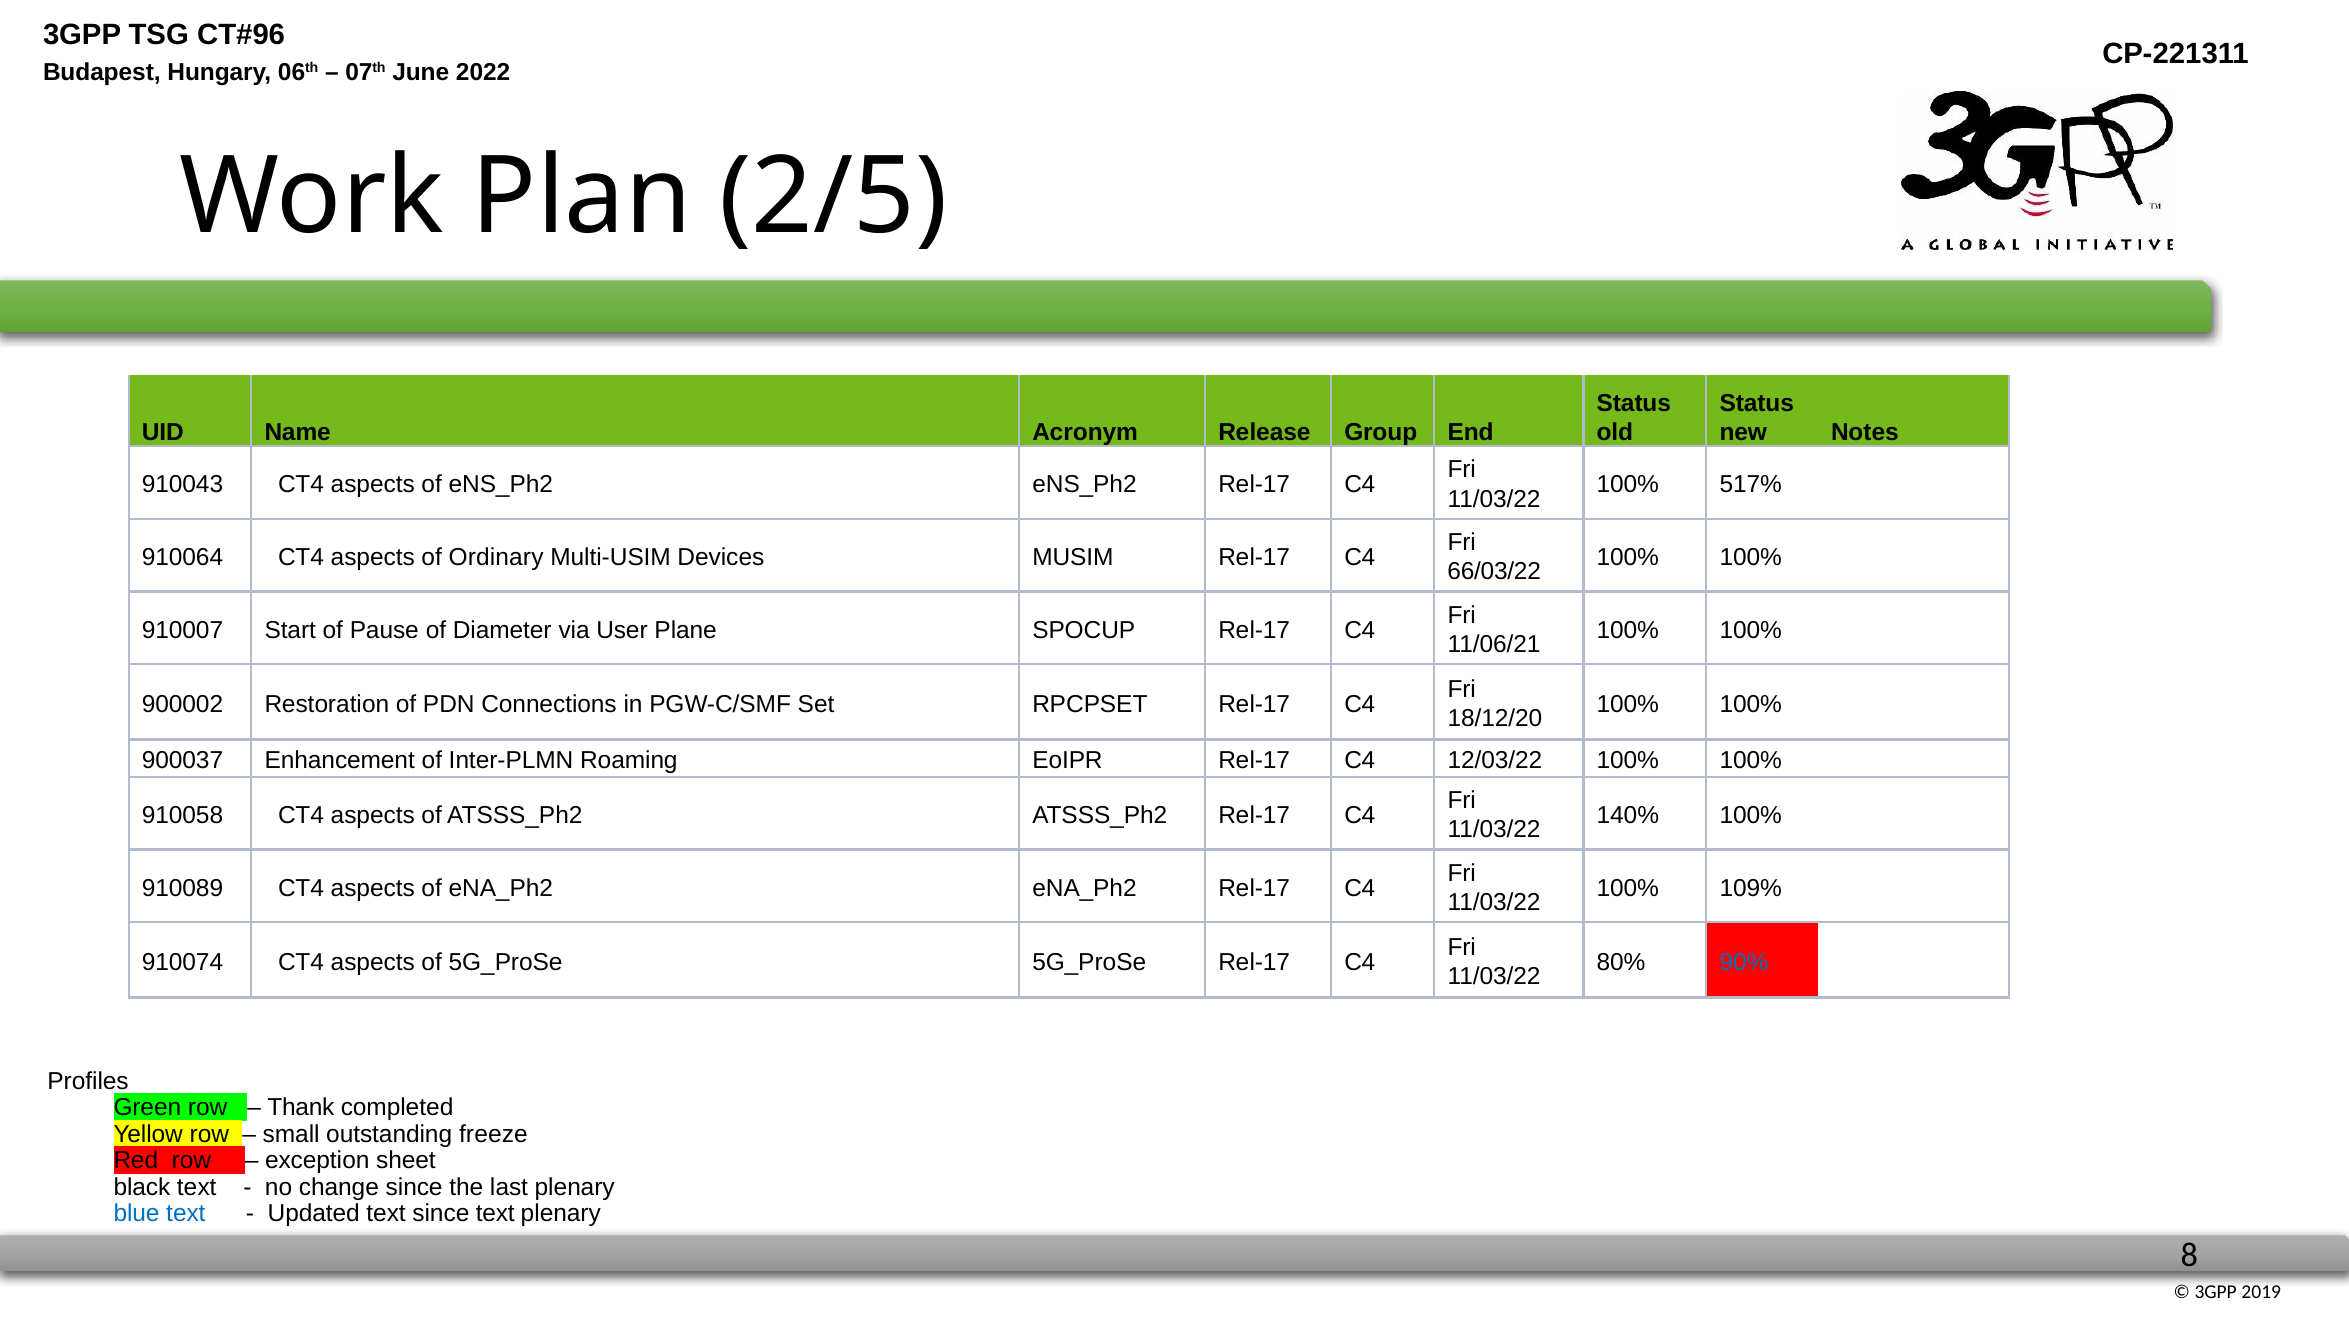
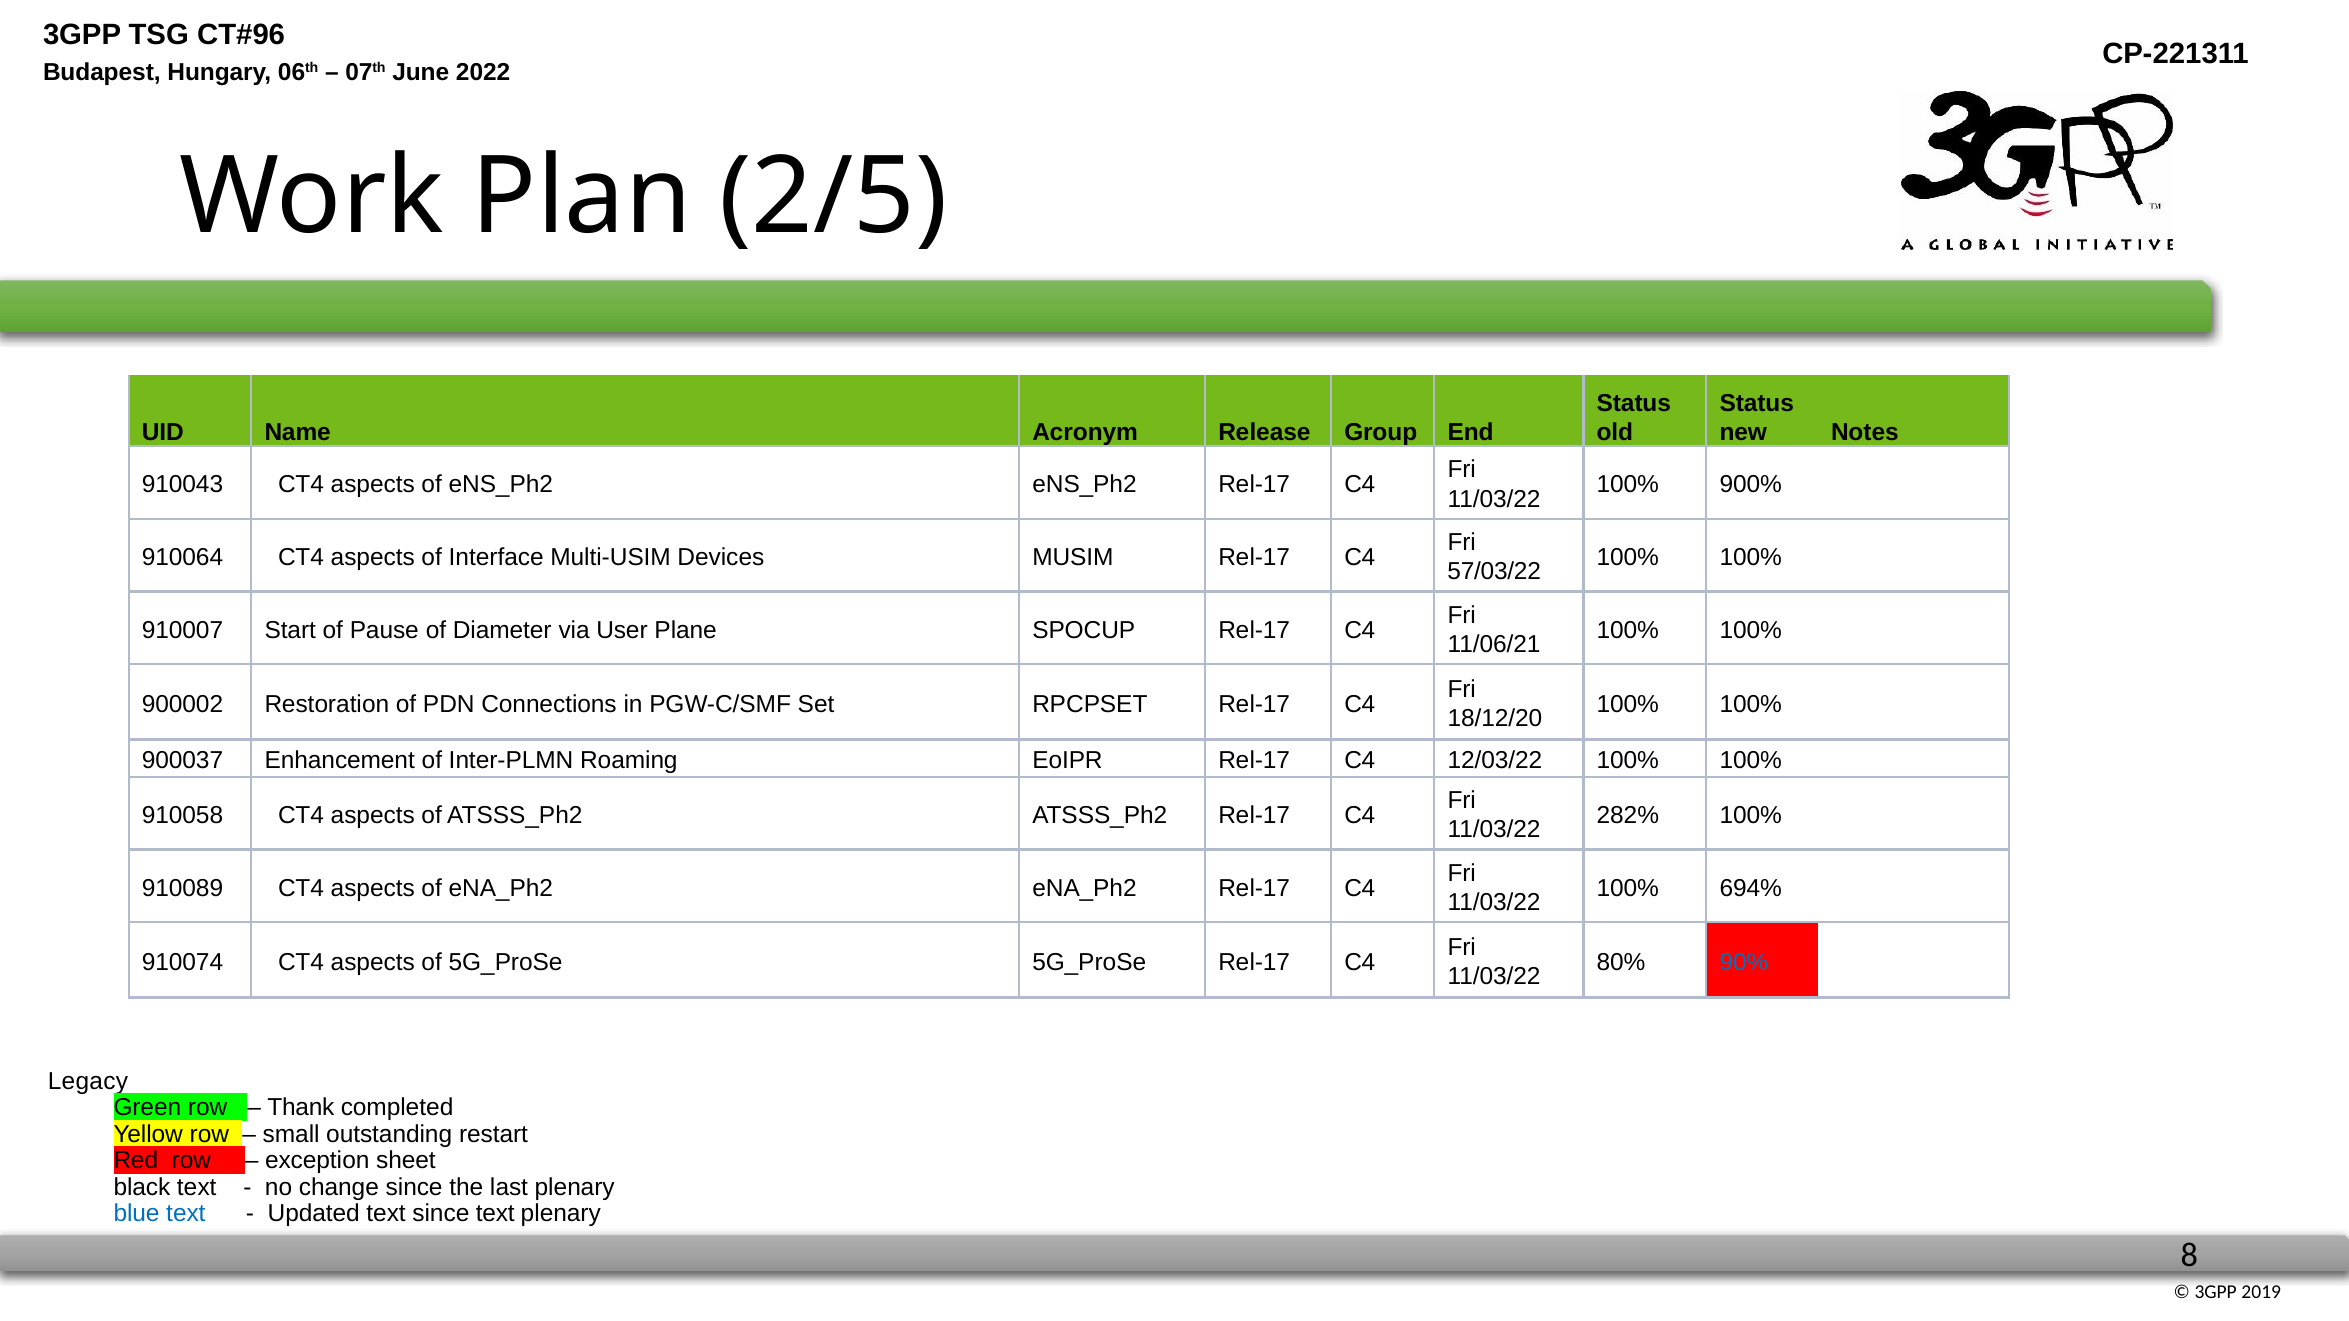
517%: 517% -> 900%
Ordinary: Ordinary -> Interface
66/03/22: 66/03/22 -> 57/03/22
140%: 140% -> 282%
109%: 109% -> 694%
Profiles: Profiles -> Legacy
freeze: freeze -> restart
